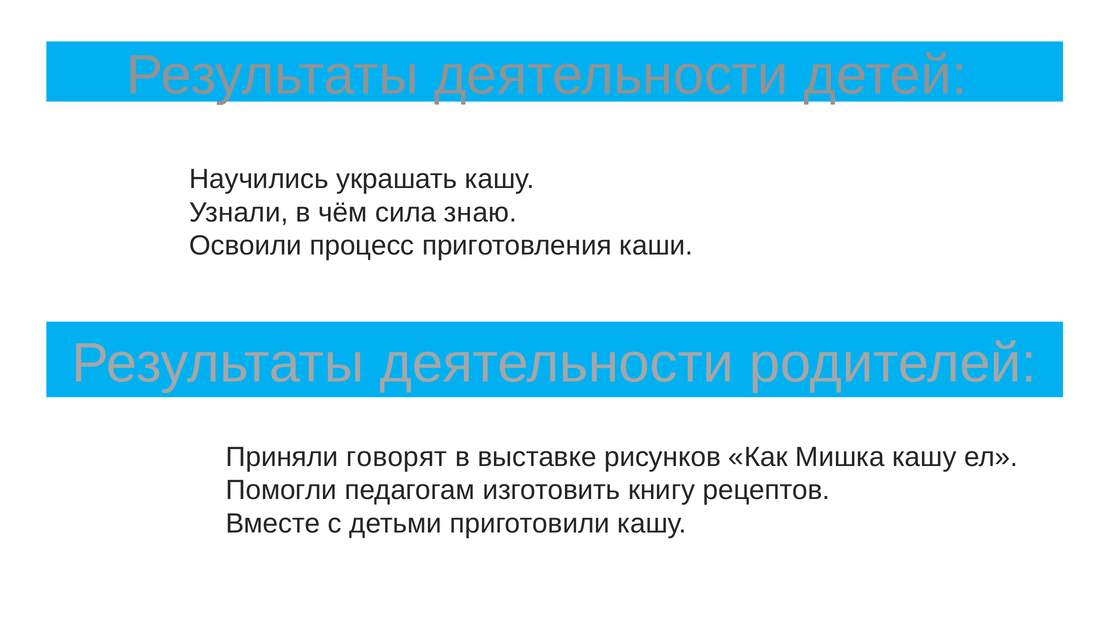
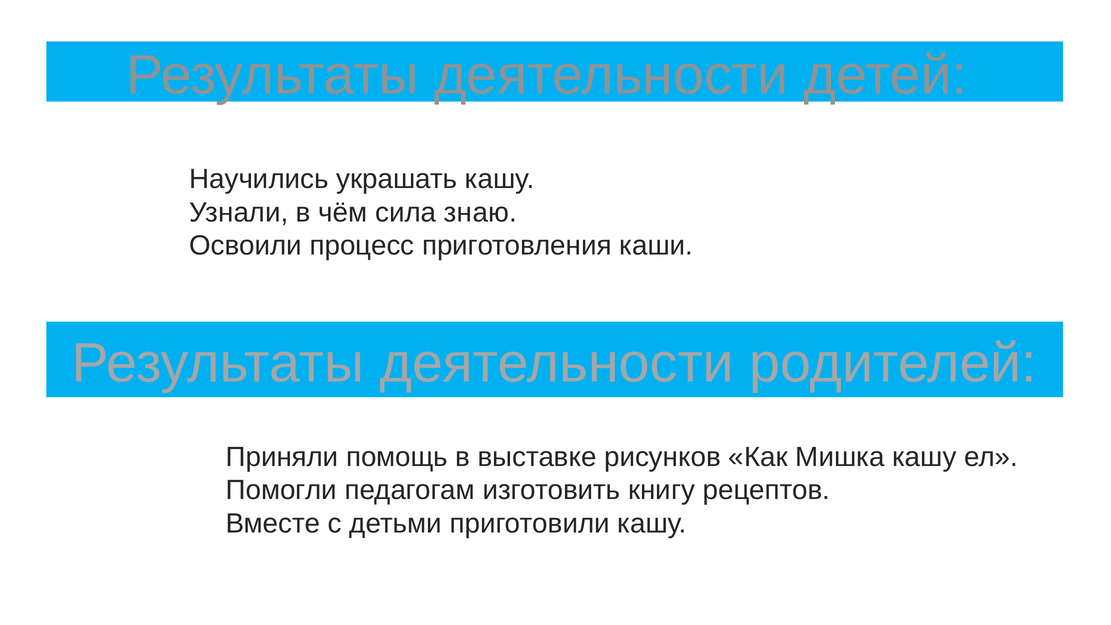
говорят: говорят -> помощь
